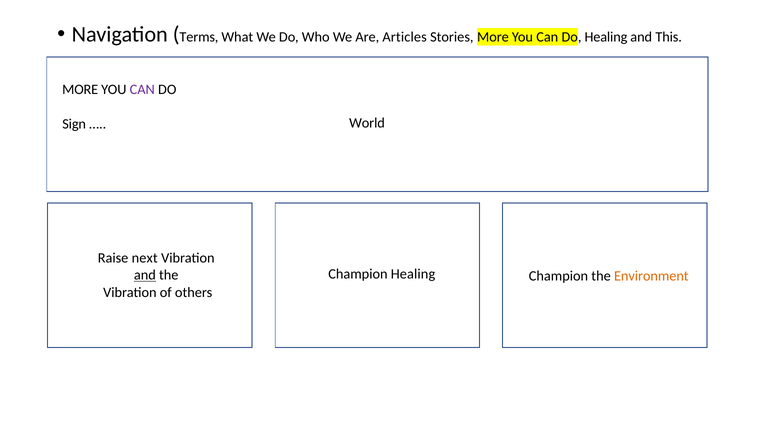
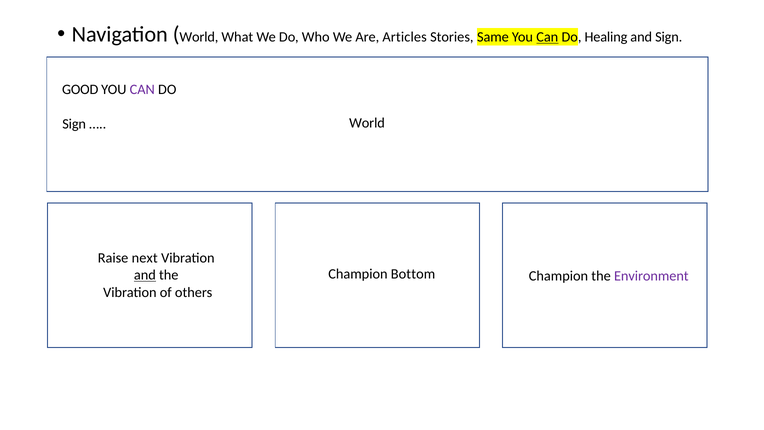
Terms at (199, 37): Terms -> World
Stories More: More -> Same
Can at (547, 37) underline: none -> present
and This: This -> Sign
MORE at (80, 90): MORE -> GOOD
Champion Healing: Healing -> Bottom
Environment colour: orange -> purple
